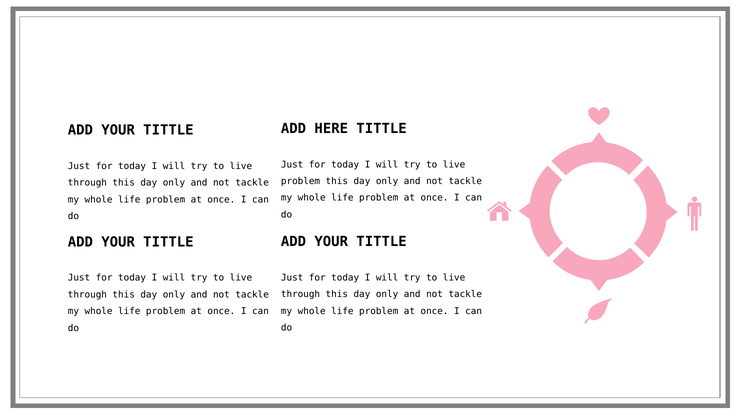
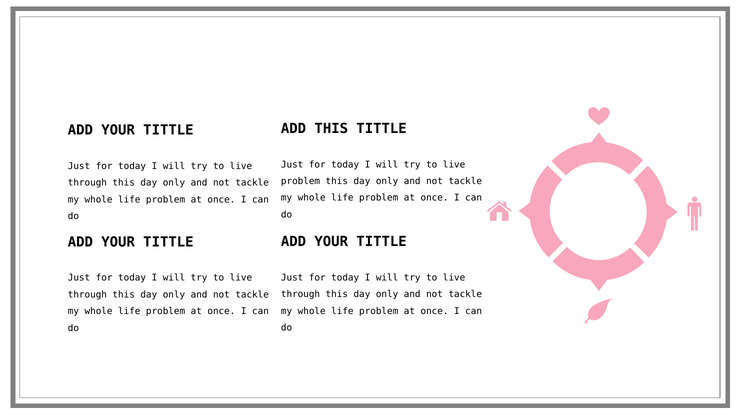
ADD HERE: HERE -> THIS
